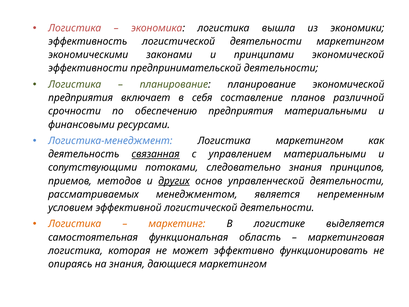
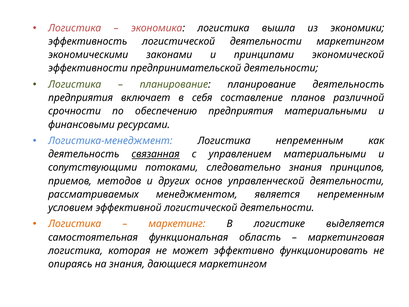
планирование экономической: экономической -> деятельность
Логистика маркетингом: маркетингом -> непременным
других underline: present -> none
